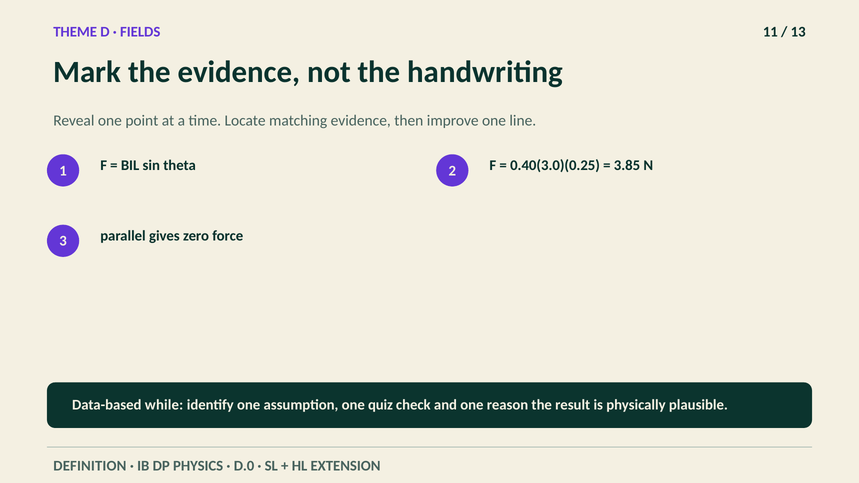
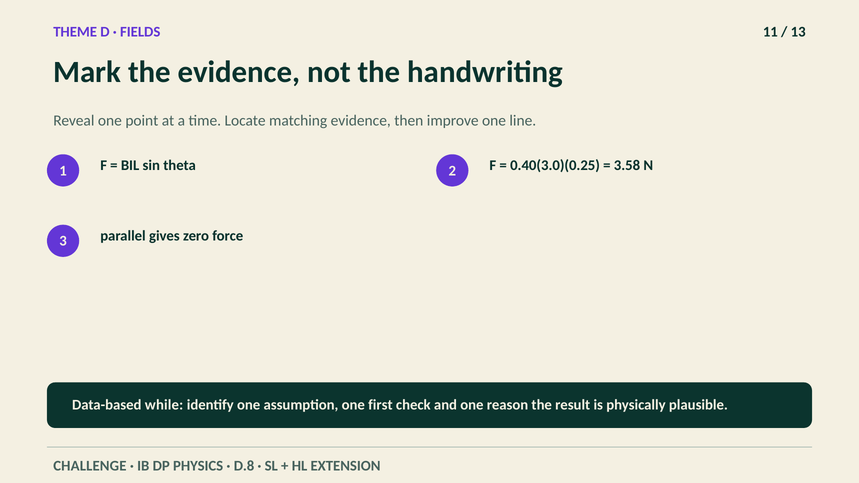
3.85: 3.85 -> 3.58
quiz: quiz -> first
DEFINITION: DEFINITION -> CHALLENGE
D.0: D.0 -> D.8
